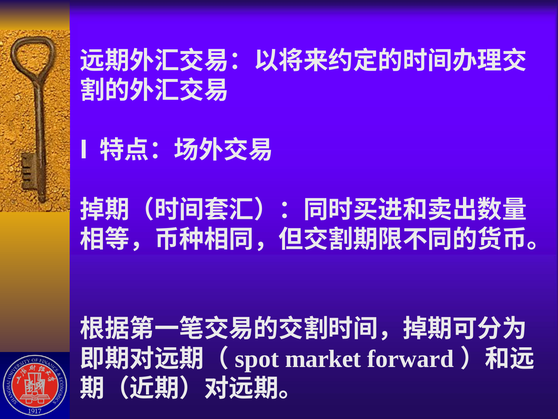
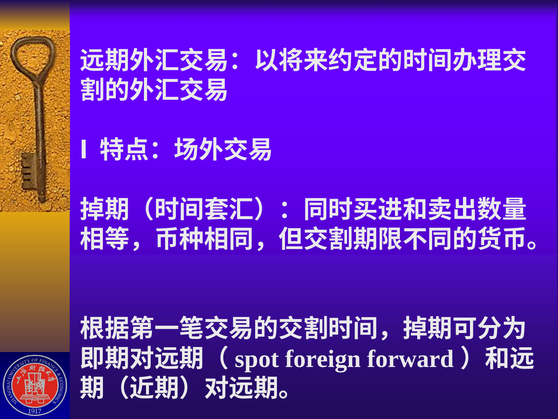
market: market -> foreign
